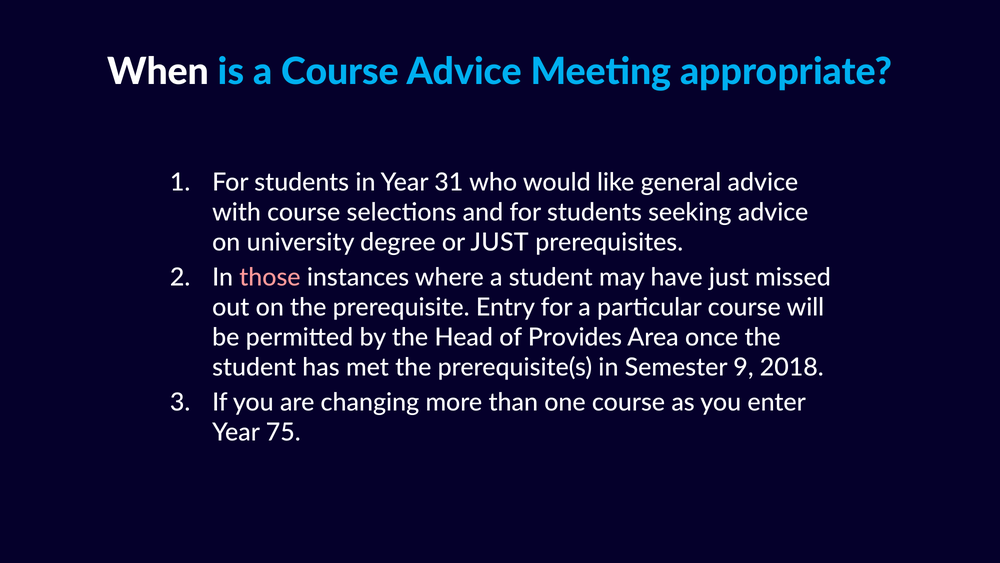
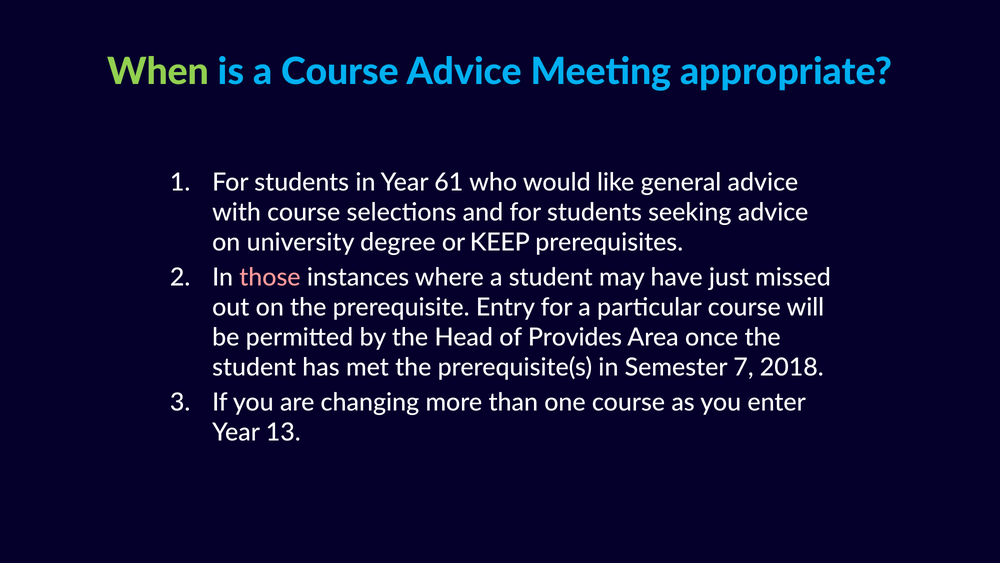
When colour: white -> light green
31: 31 -> 61
or JUST: JUST -> KEEP
9: 9 -> 7
75: 75 -> 13
